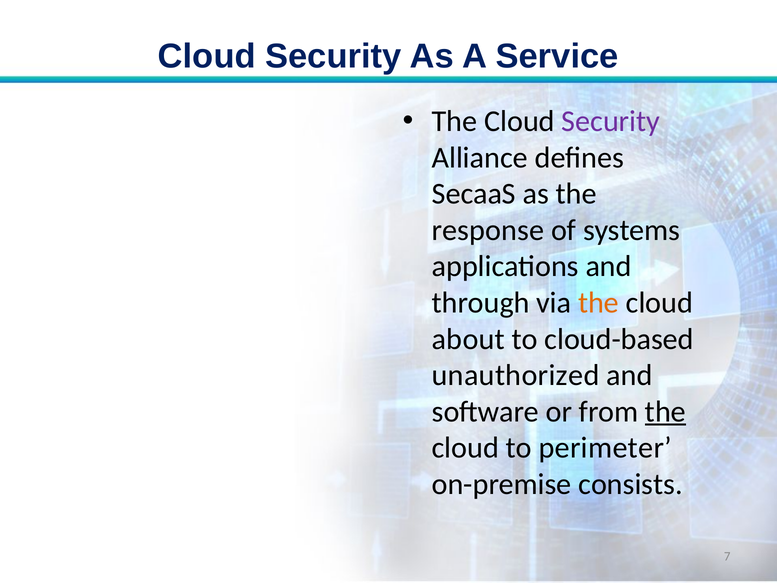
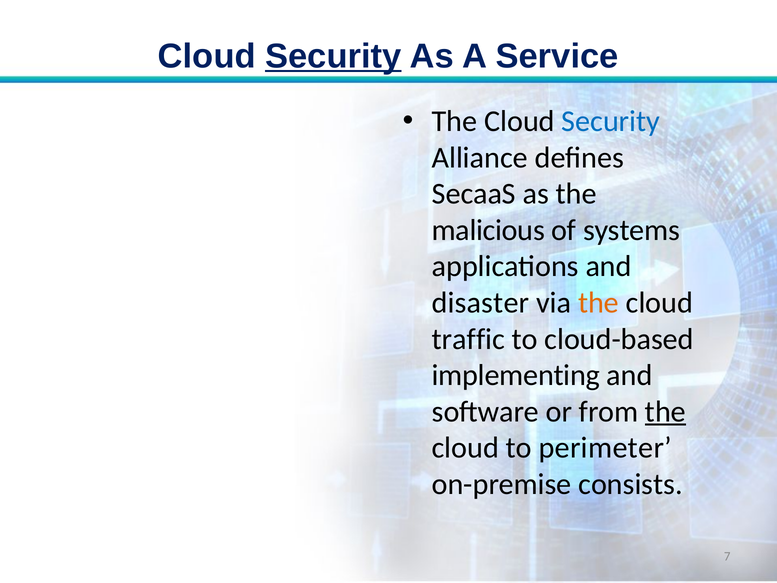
Security at (333, 56) underline: none -> present
Security at (611, 121) colour: purple -> blue
response: response -> malicious
through: through -> disaster
about: about -> traffic
unauthorized: unauthorized -> implementing
